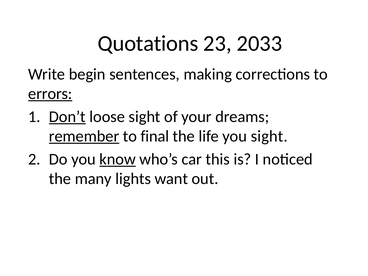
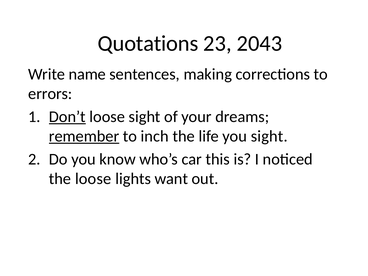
2033: 2033 -> 2043
begin: begin -> name
errors underline: present -> none
final: final -> inch
know underline: present -> none
the many: many -> loose
